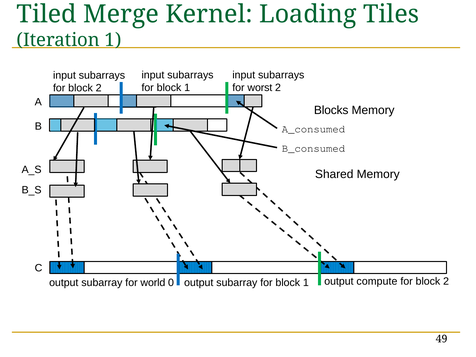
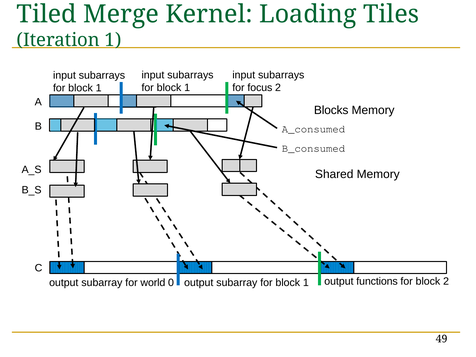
worst: worst -> focus
2 at (99, 88): 2 -> 1
compute: compute -> functions
